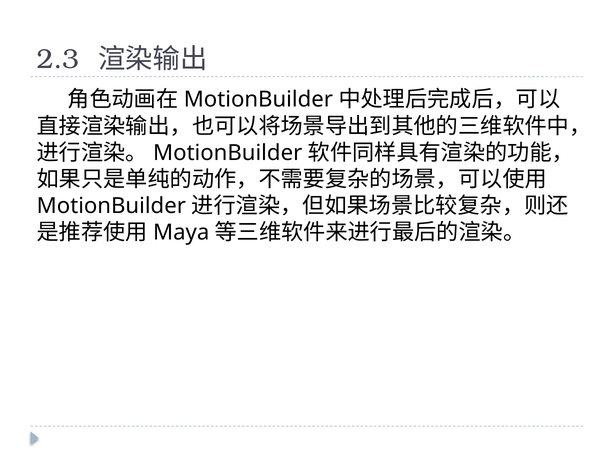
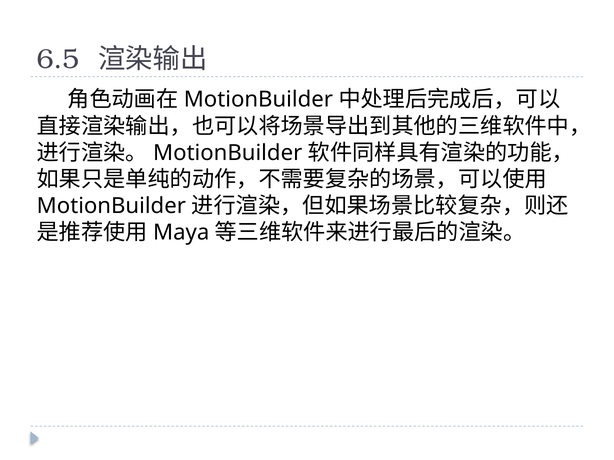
2.3: 2.3 -> 6.5
